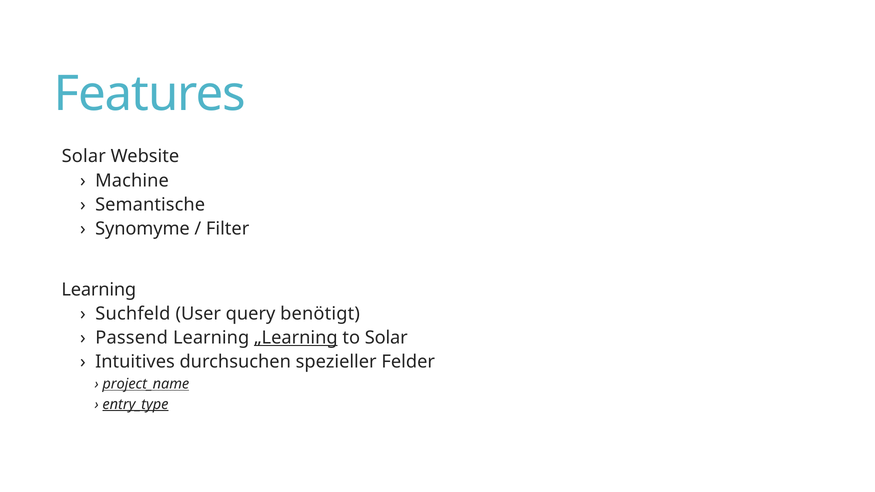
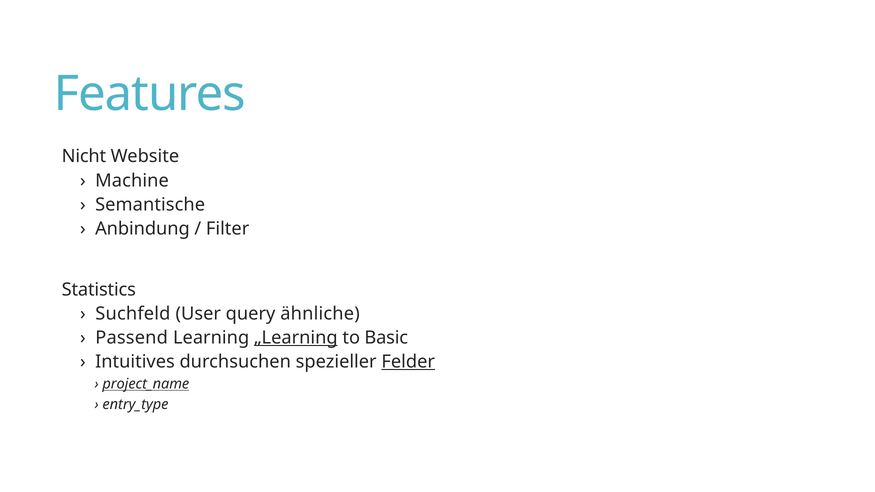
Solar at (84, 157): Solar -> Nicht
Synomyme: Synomyme -> Anbindung
Learning at (99, 290): Learning -> Statistics
benötigt: benötigt -> ähnliche
to Solar: Solar -> Basic
Felder underline: none -> present
entry_type underline: present -> none
